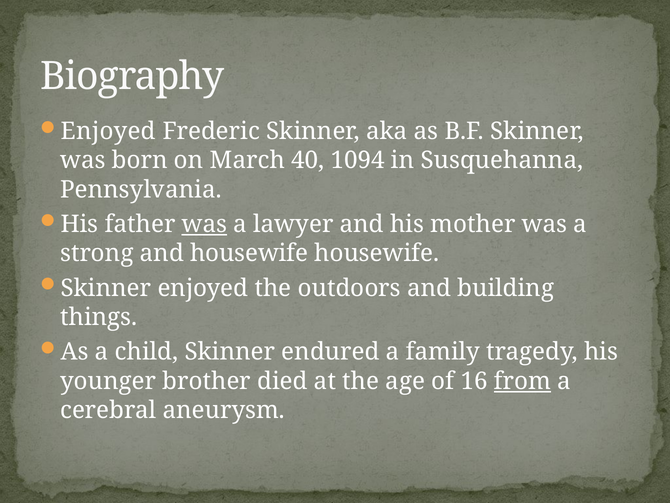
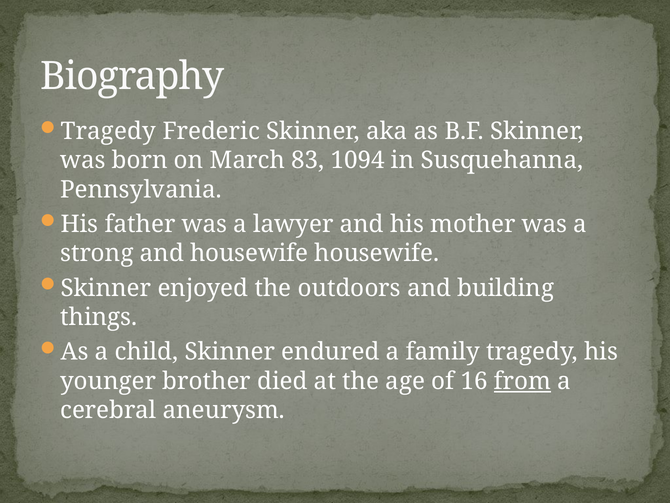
Enjoyed at (108, 131): Enjoyed -> Tragedy
40: 40 -> 83
was at (204, 224) underline: present -> none
